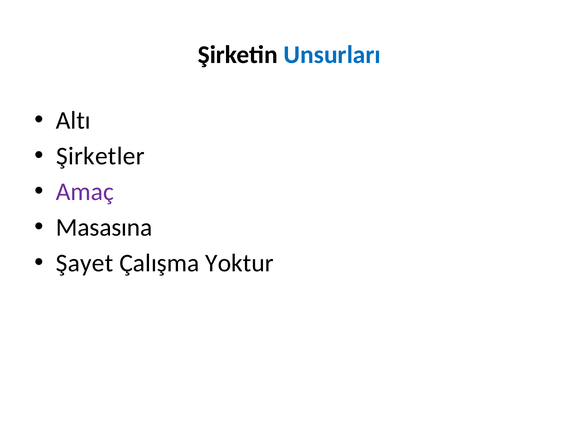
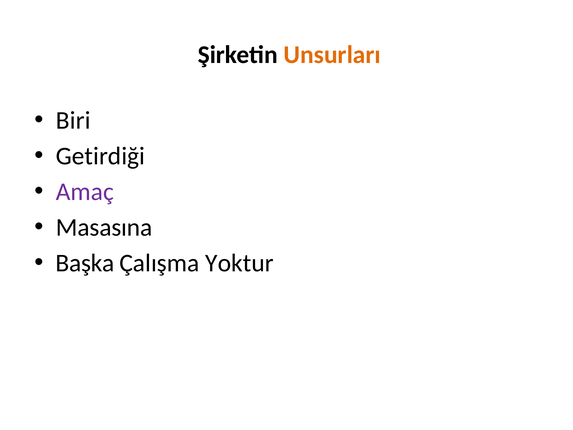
Unsurları colour: blue -> orange
Altı: Altı -> Biri
Şirketler: Şirketler -> Getirdiği
Şayet: Şayet -> Başka
